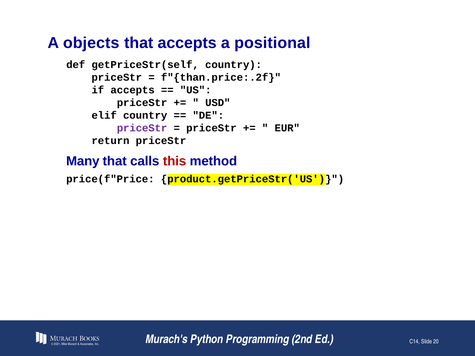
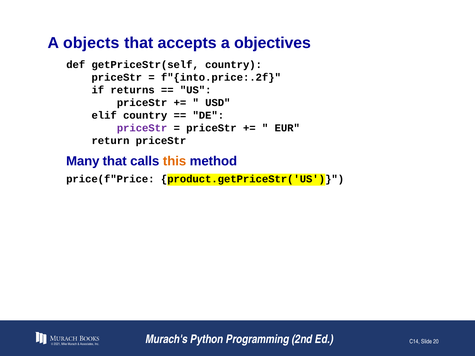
positional: positional -> objectives
f"{than.price:.2f: f"{than.price:.2f -> f"{into.price:.2f
if accepts: accepts -> returns
this colour: red -> orange
